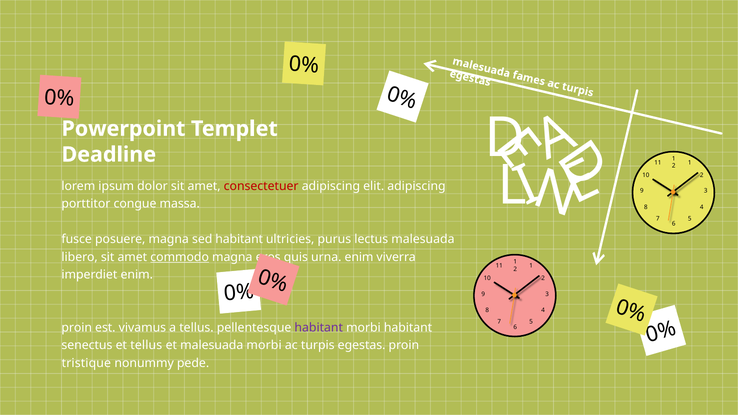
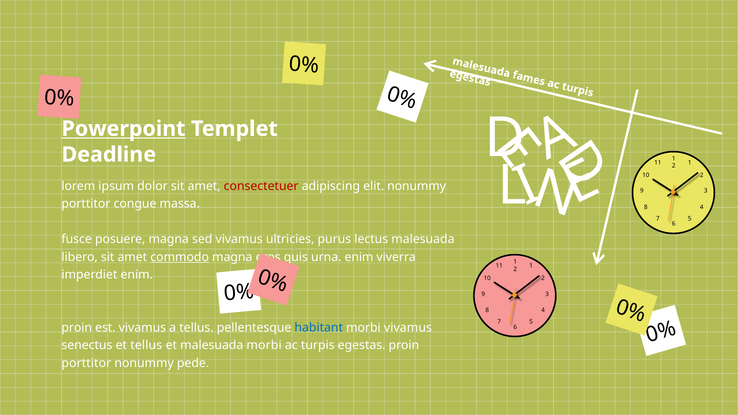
Powerpoint underline: none -> present
elit adipiscing: adipiscing -> nonummy
sed habitant: habitant -> vivamus
habitant at (319, 328) colour: purple -> blue
morbi habitant: habitant -> vivamus
tristique at (86, 363): tristique -> porttitor
